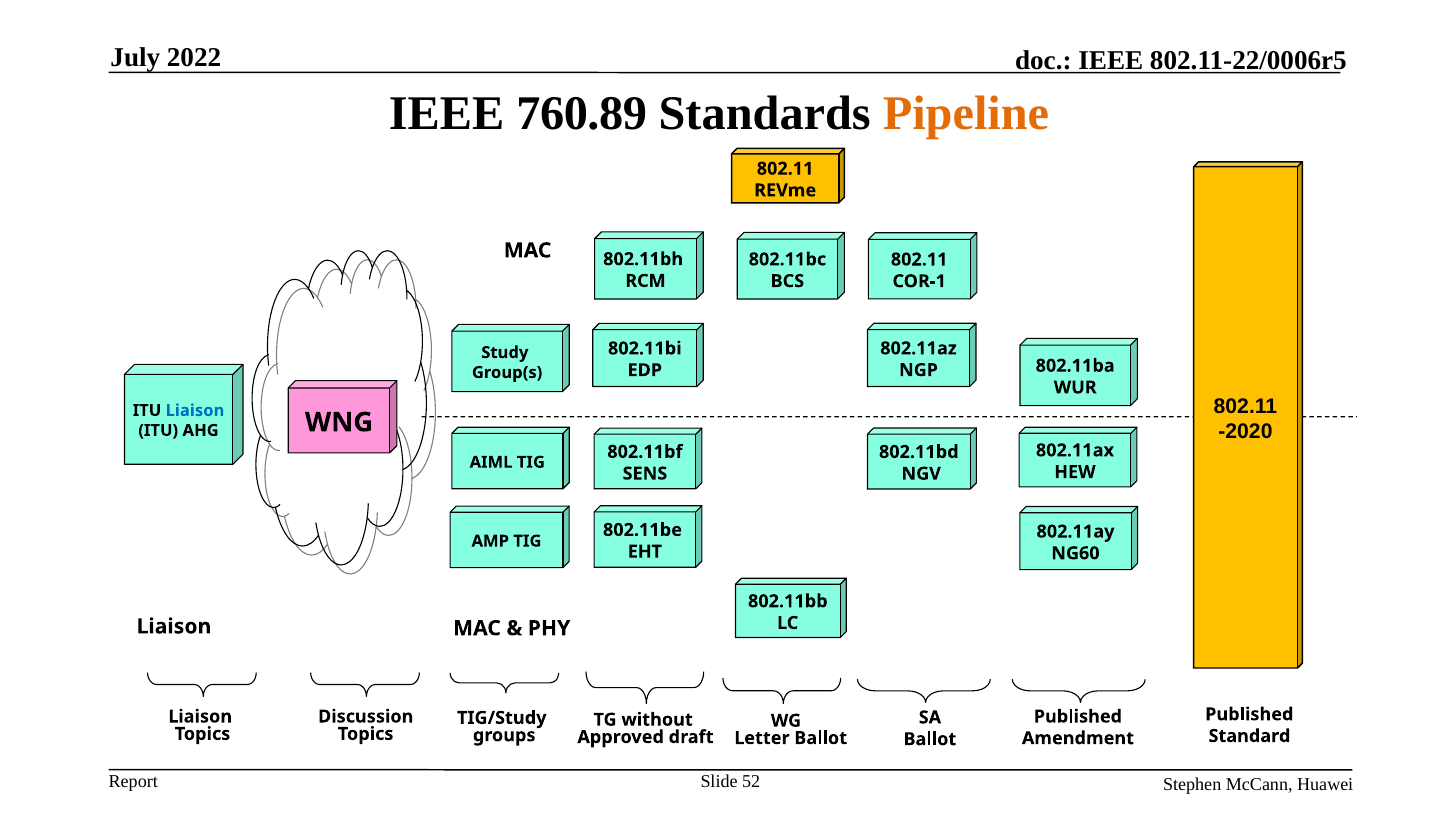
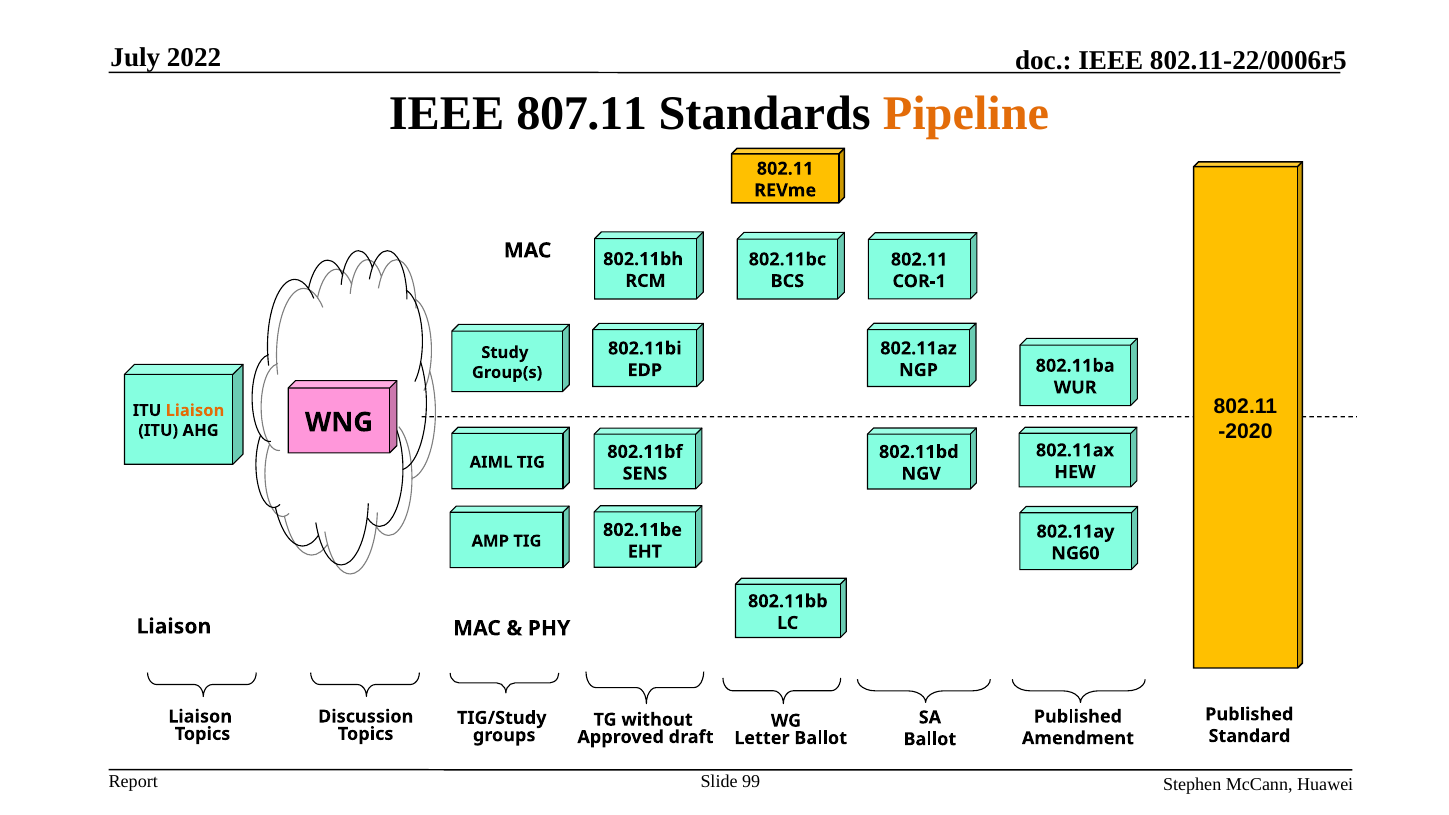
760.89: 760.89 -> 807.11
Liaison at (195, 411) colour: blue -> orange
52: 52 -> 99
